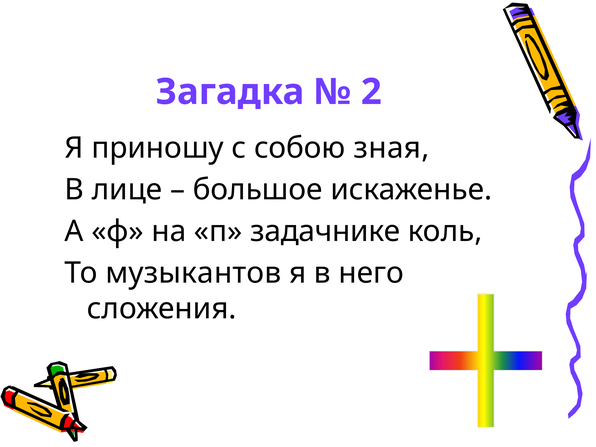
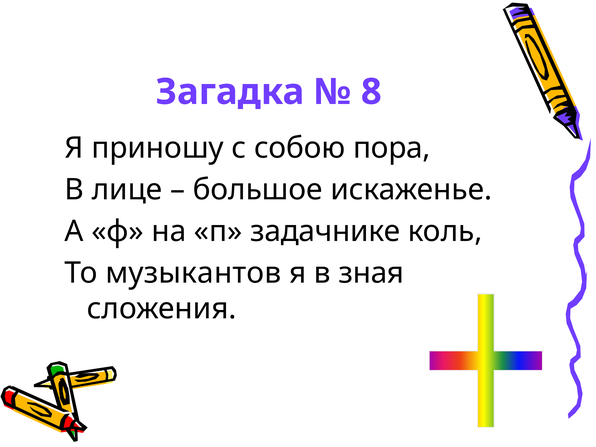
2: 2 -> 8
зная: зная -> пора
него: него -> зная
